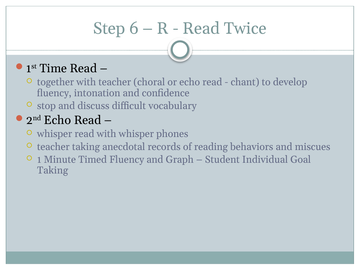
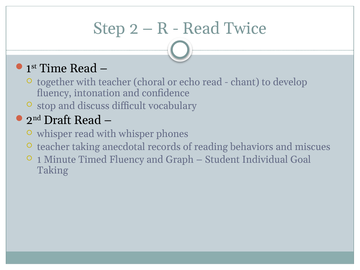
6: 6 -> 2
2nd Echo: Echo -> Draft
